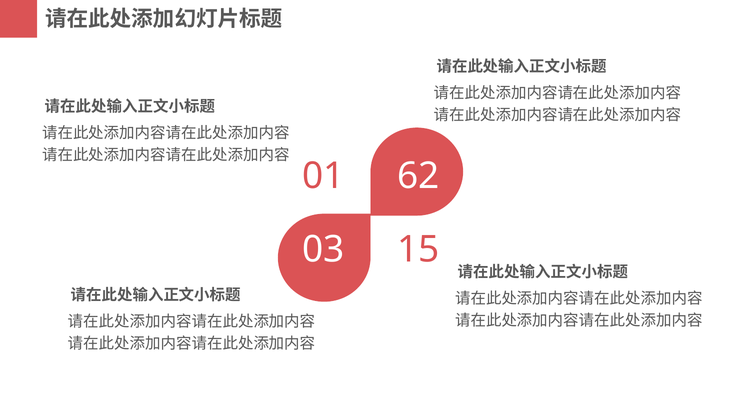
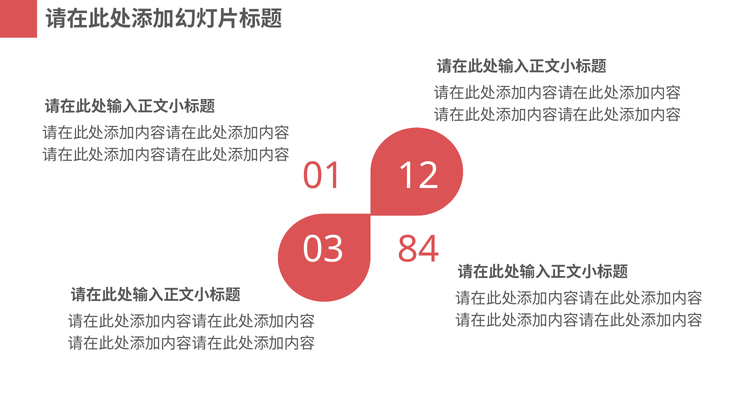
62: 62 -> 12
15: 15 -> 84
